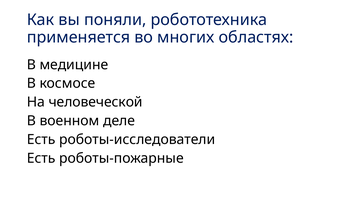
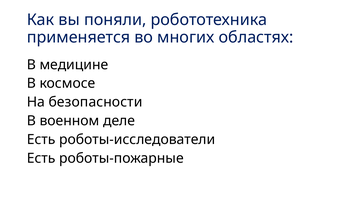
человеческой: человеческой -> безопасности
